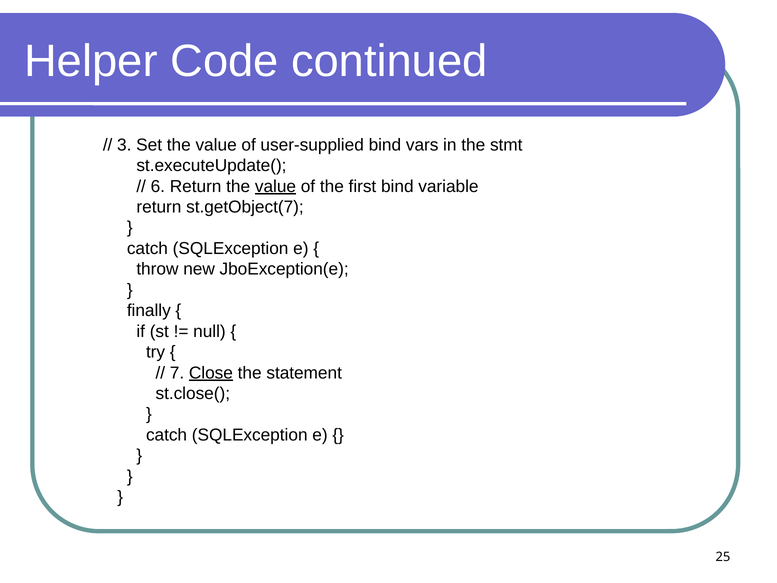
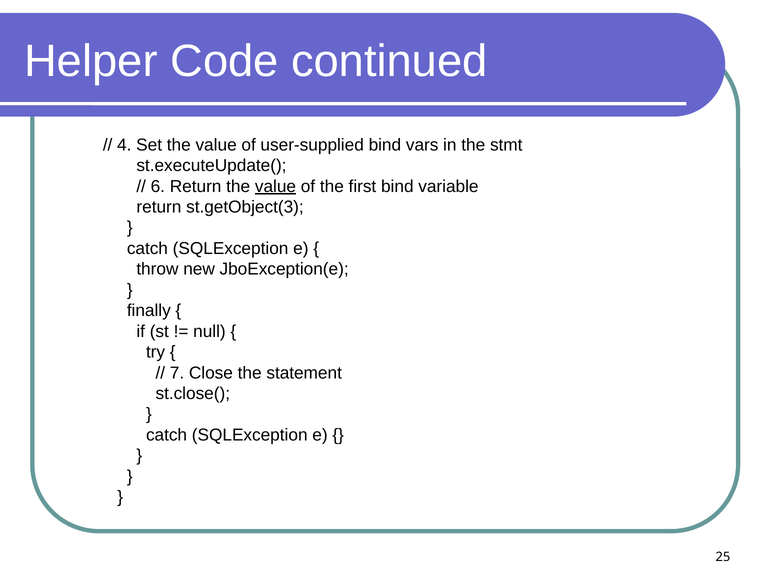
3: 3 -> 4
st.getObject(7: st.getObject(7 -> st.getObject(3
Close underline: present -> none
